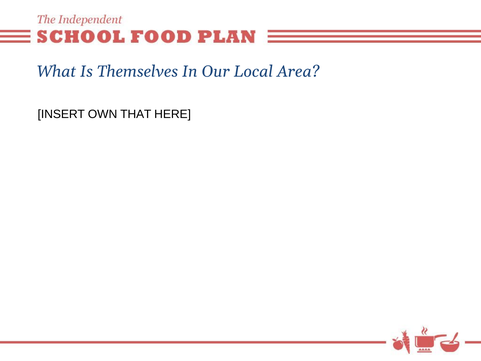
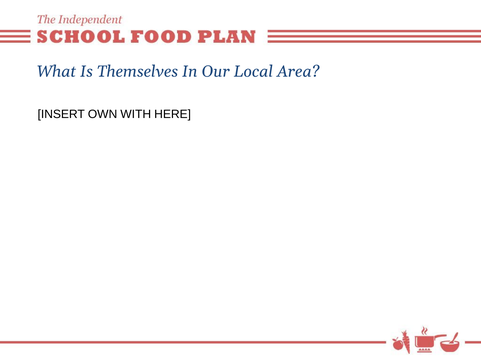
THAT: THAT -> WITH
